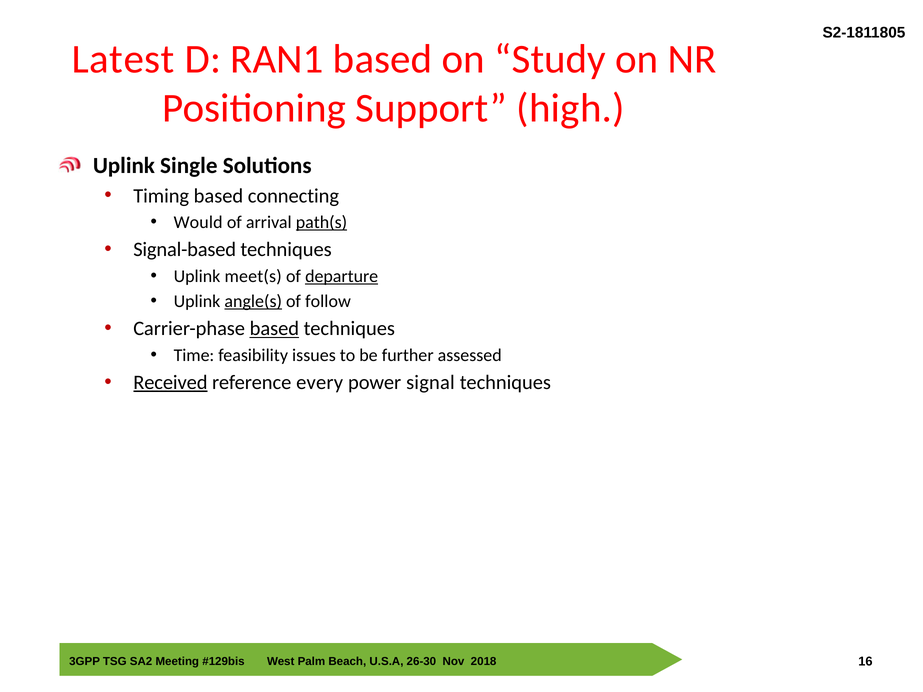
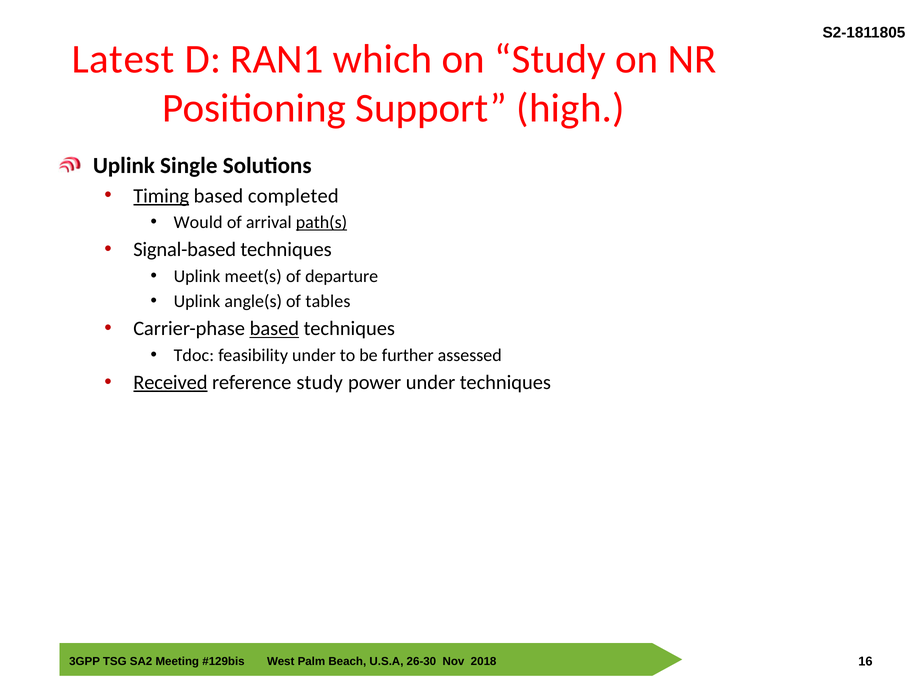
RAN1 based: based -> which
Timing underline: none -> present
connecting: connecting -> completed
departure underline: present -> none
angle(s underline: present -> none
follow: follow -> tables
Time: Time -> Tdoc
feasibility issues: issues -> under
reference every: every -> study
power signal: signal -> under
